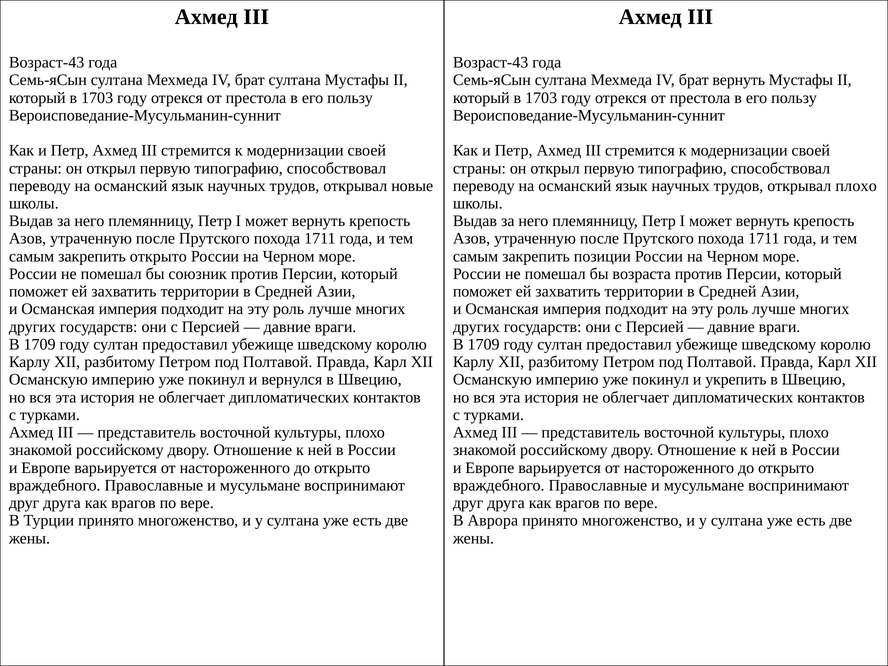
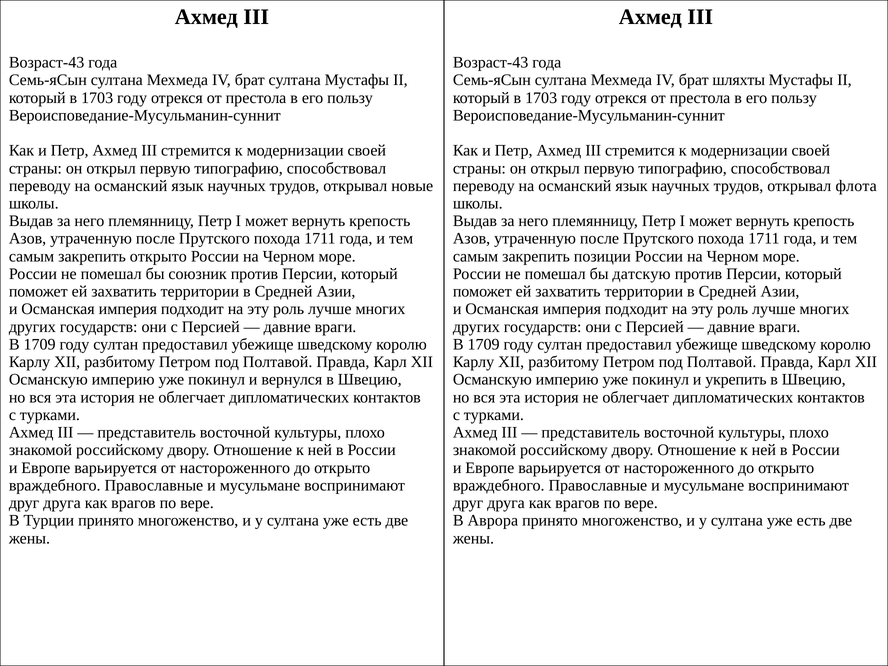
брат вернуть: вернуть -> шляхты
открывал плохо: плохо -> флота
возраста: возраста -> датскую
